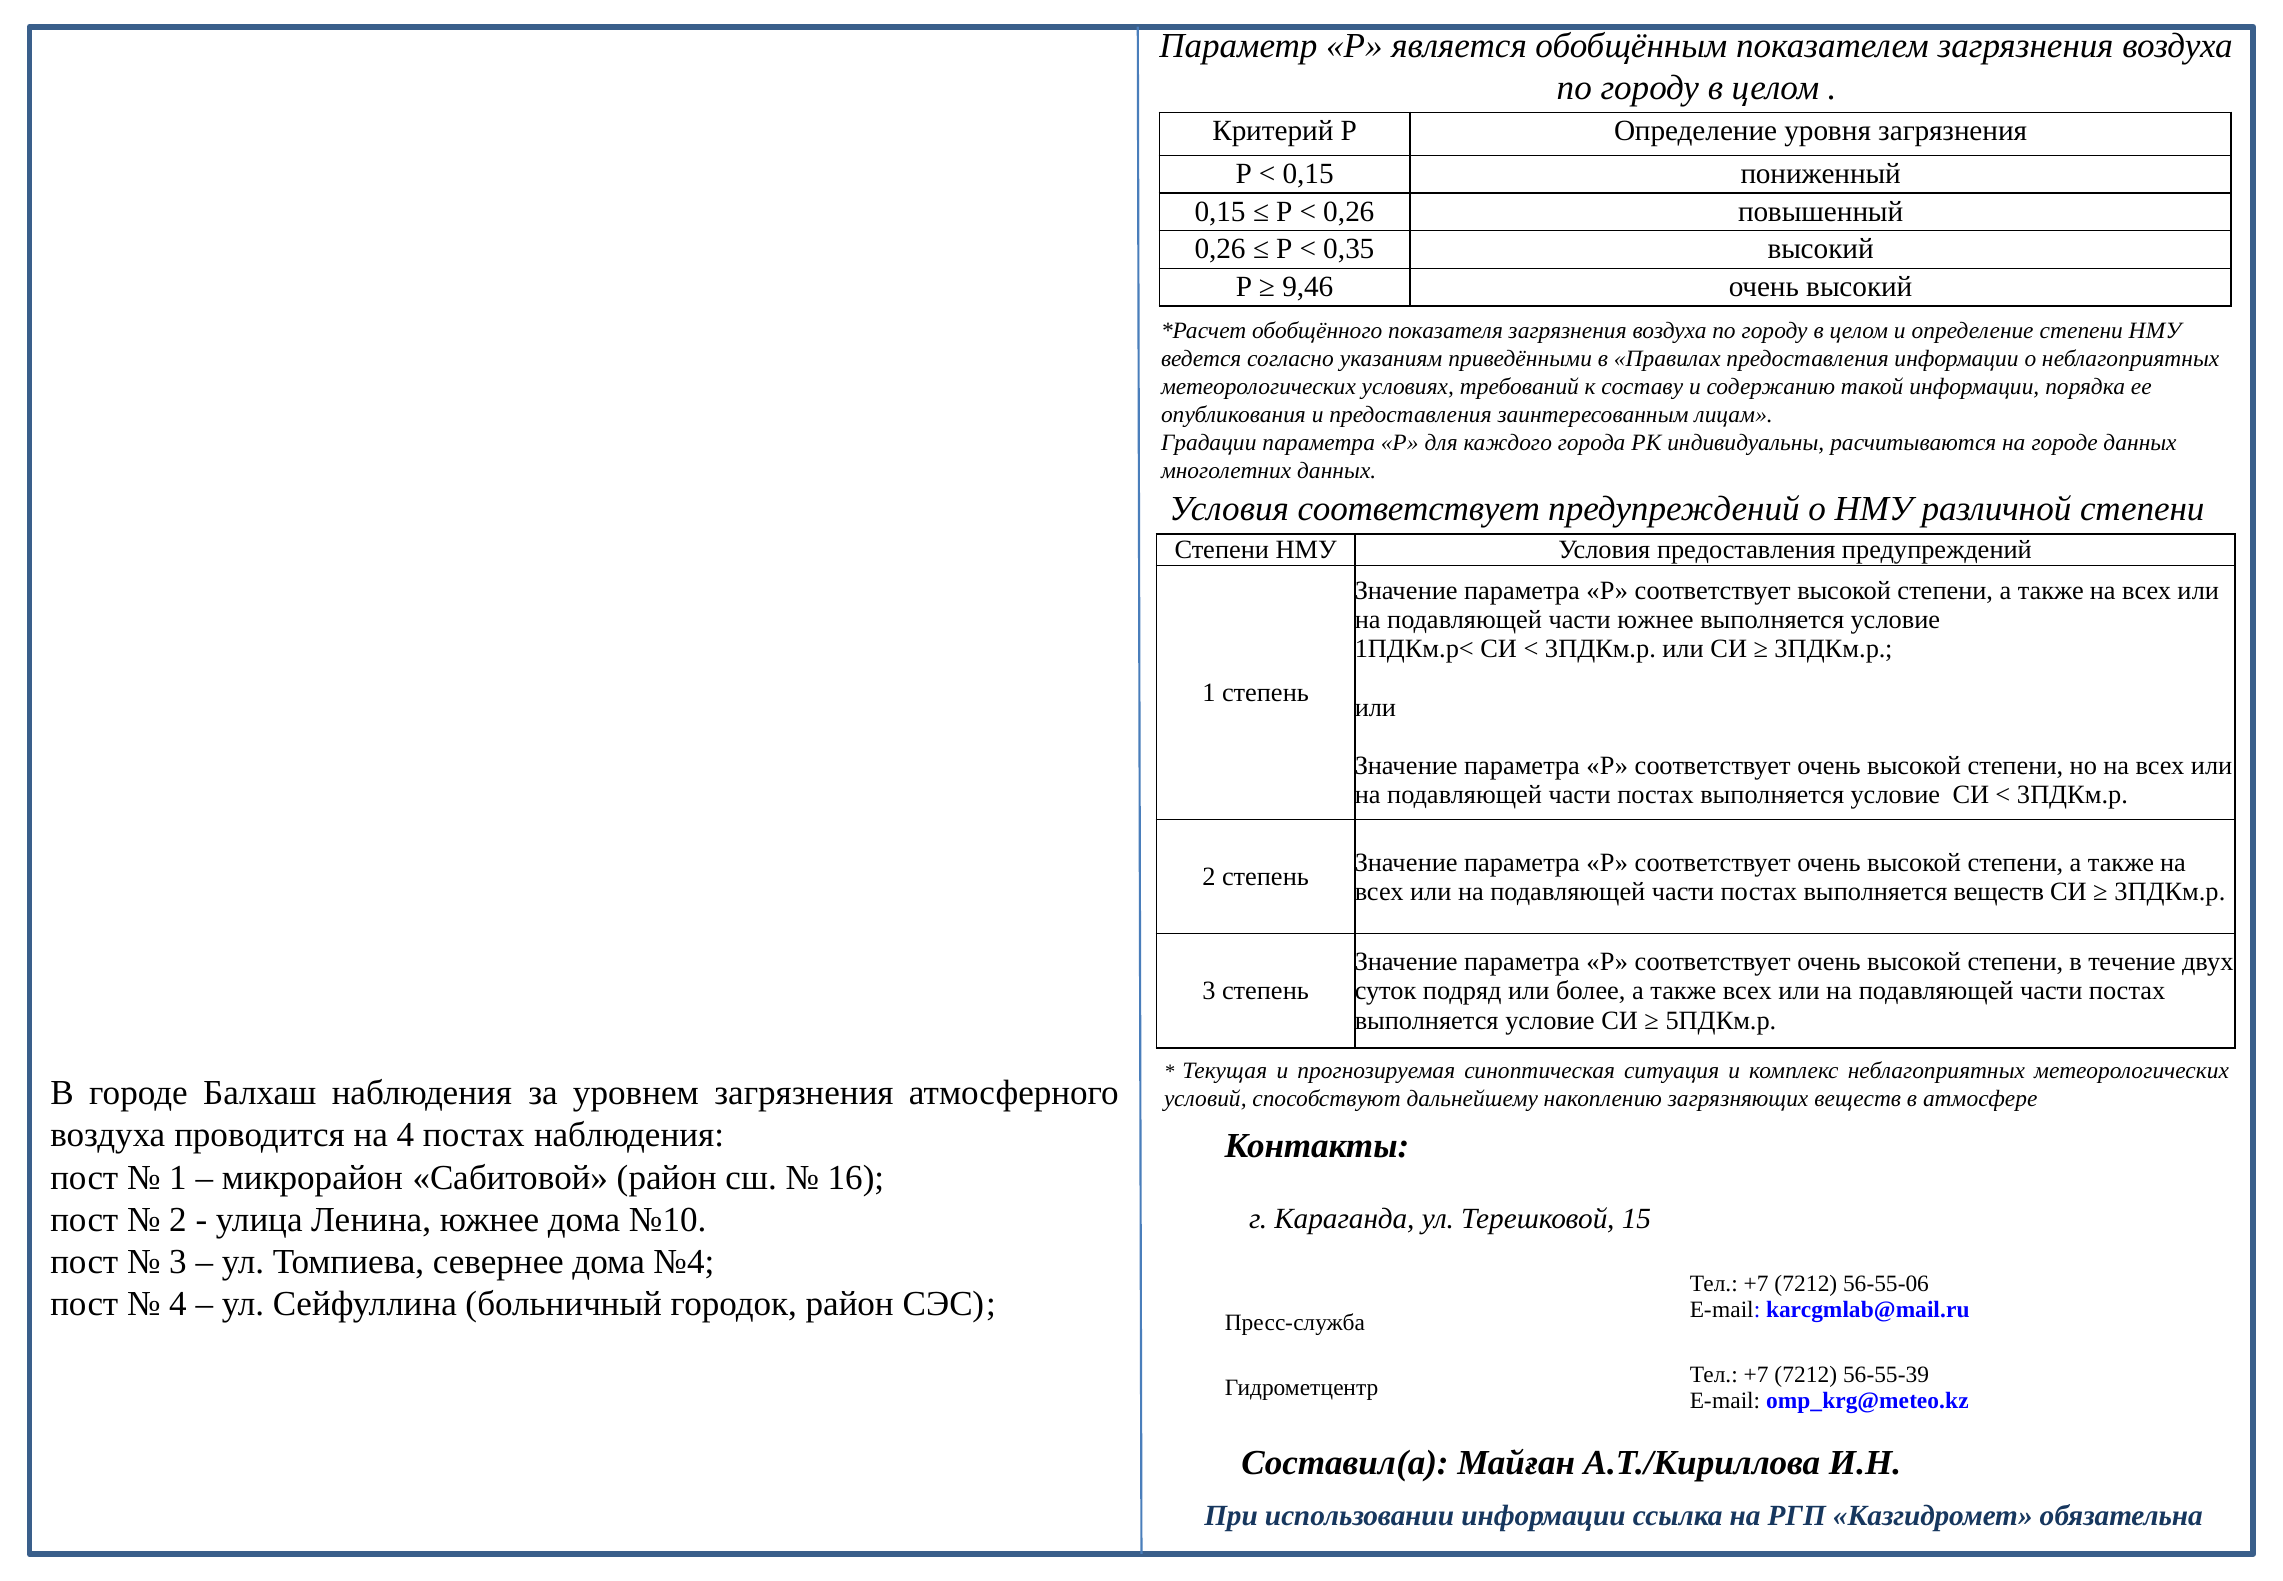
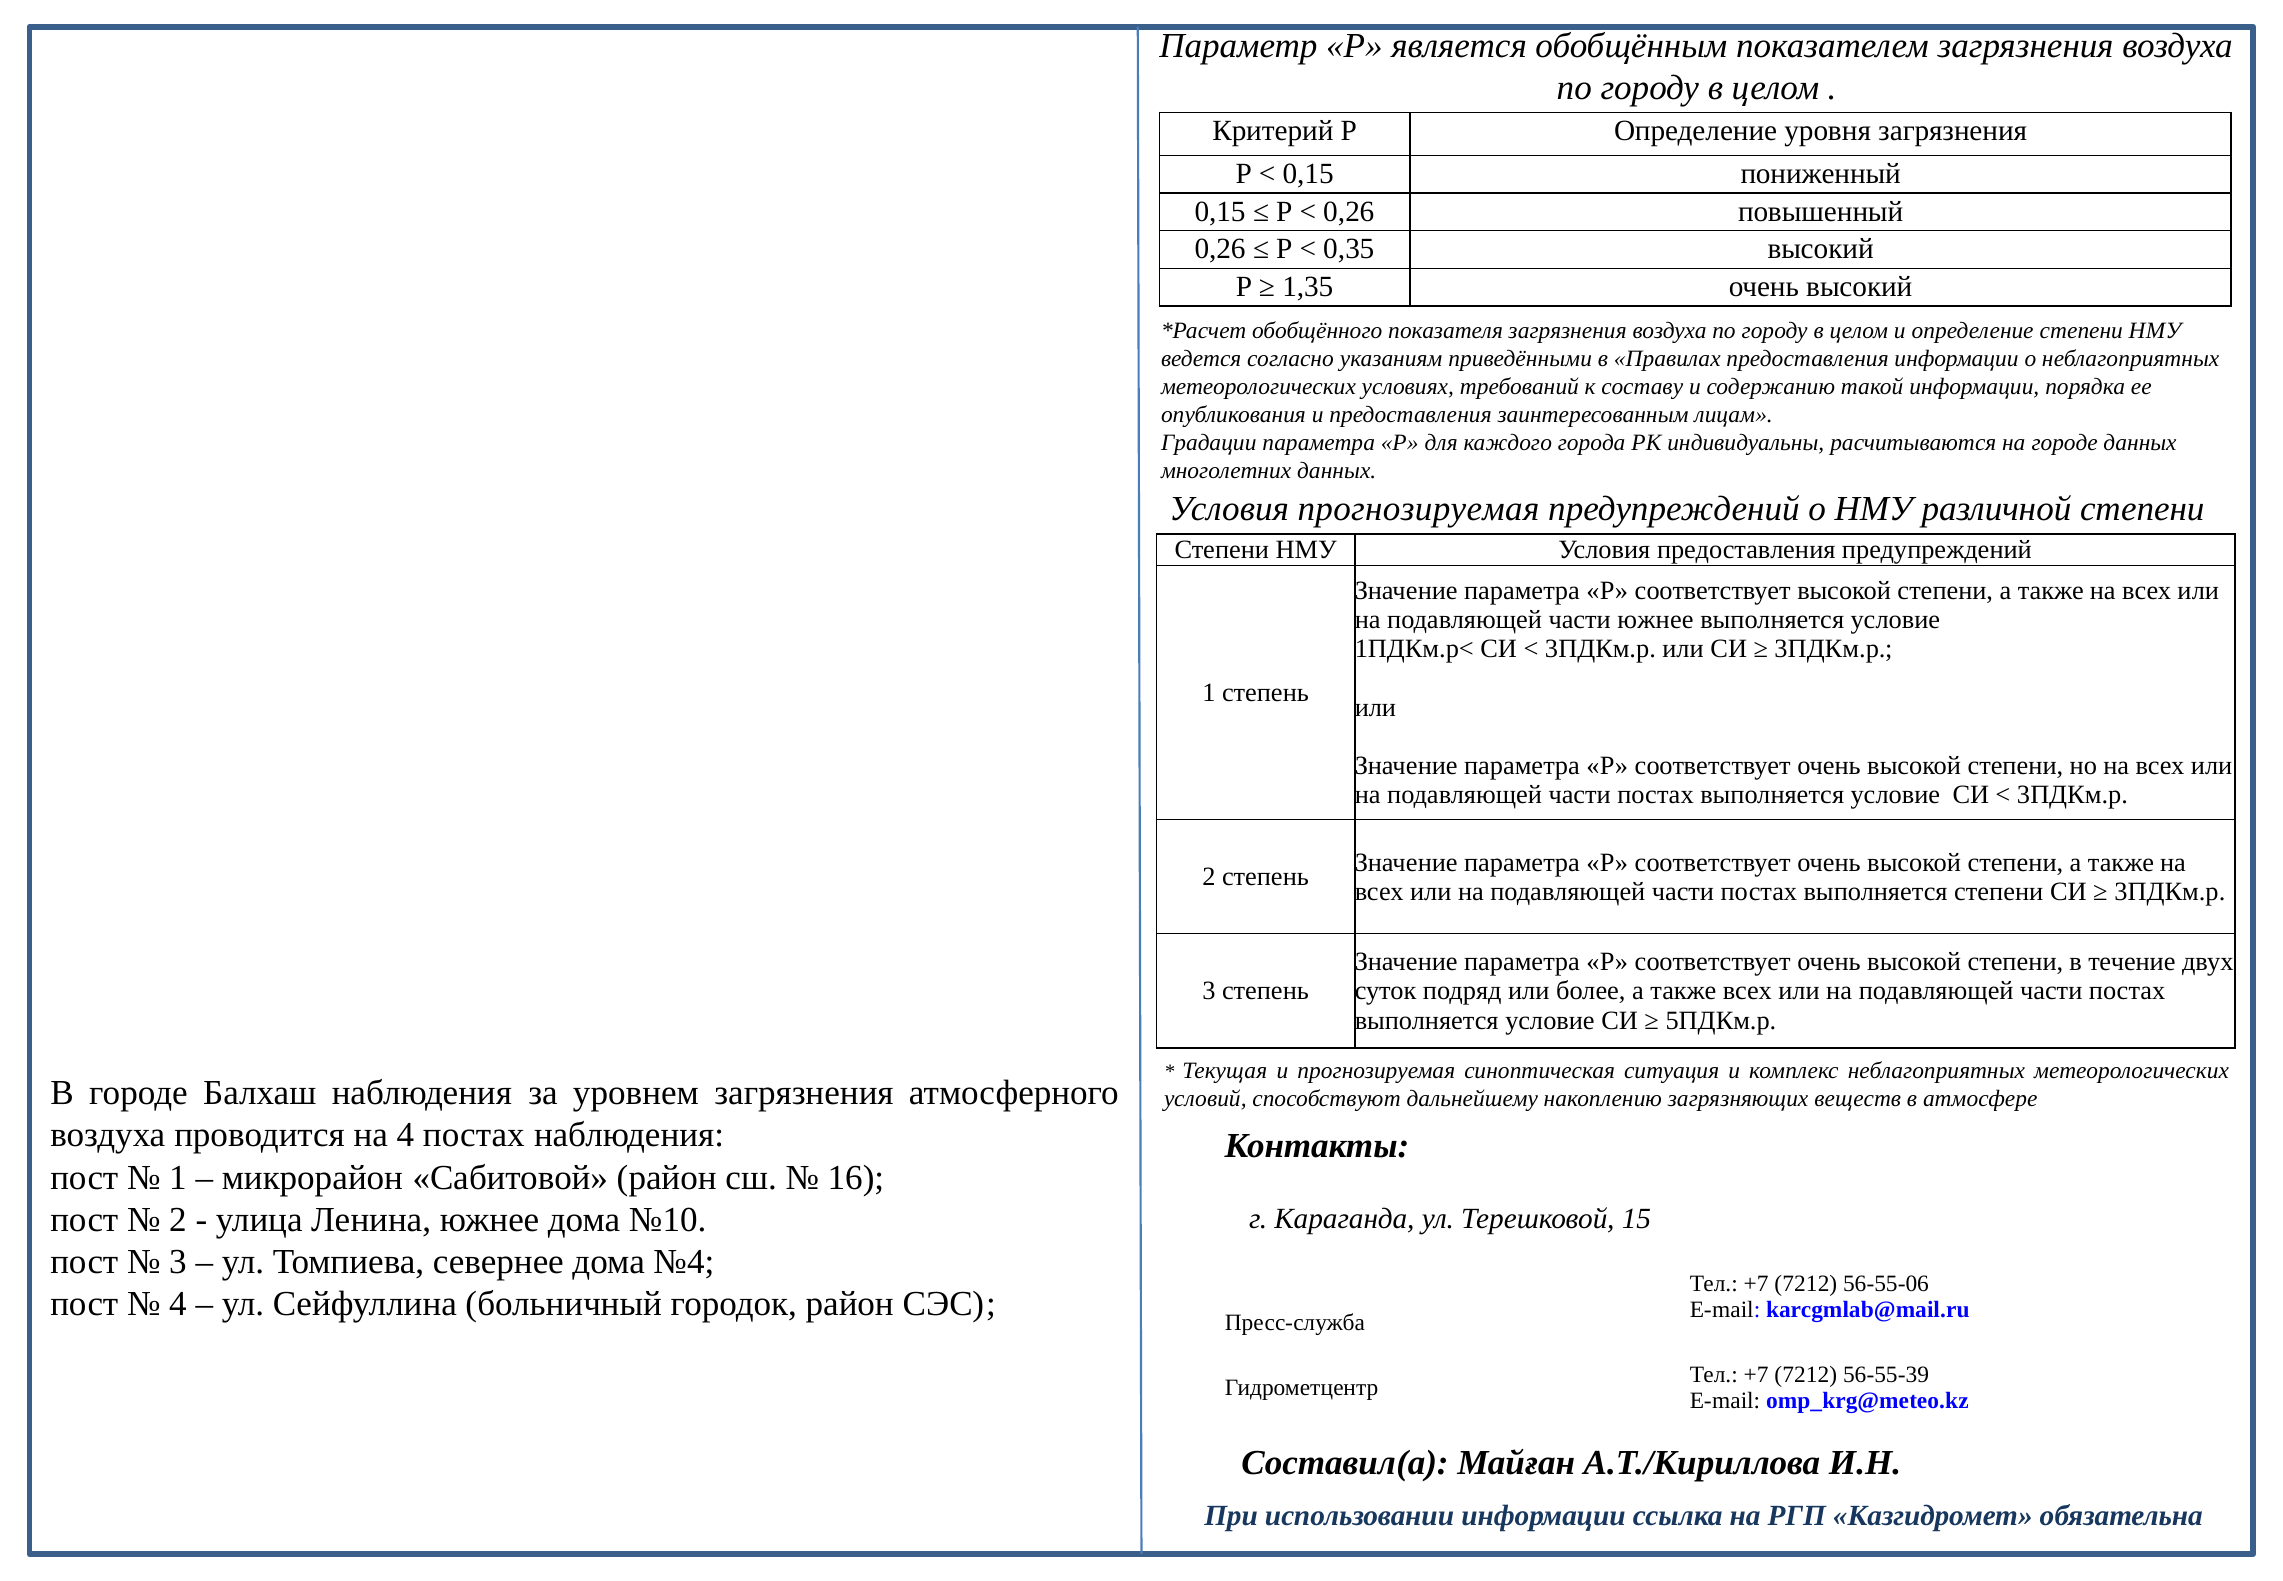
9,46: 9,46 -> 1,35
Условия соответствует: соответствует -> прогнозируемая
выполняется веществ: веществ -> степени
